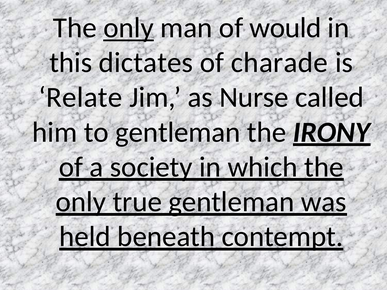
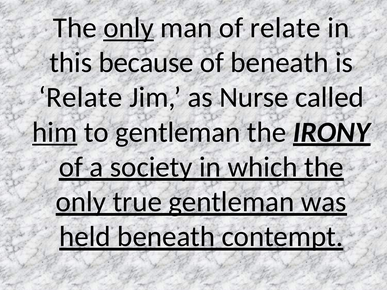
of would: would -> relate
dictates: dictates -> because
of charade: charade -> beneath
him underline: none -> present
